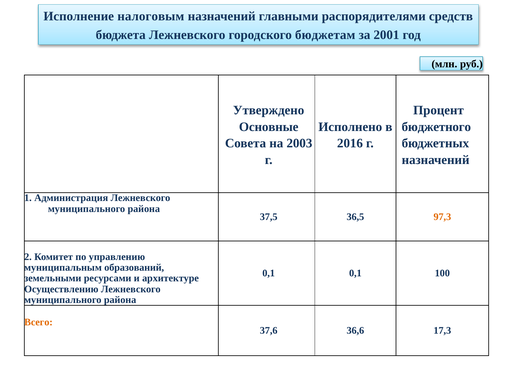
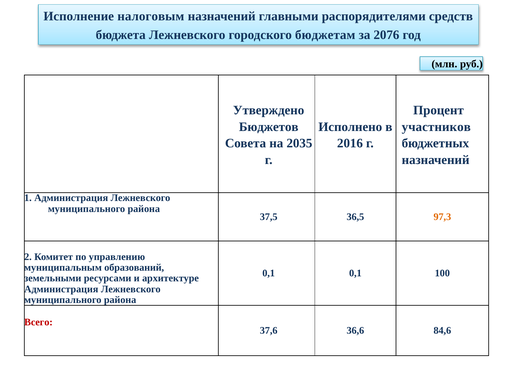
2001: 2001 -> 2076
Основные: Основные -> Бюджетов
бюджетного: бюджетного -> участников
2003: 2003 -> 2035
Осуществлению at (61, 289): Осуществлению -> Администрация
Всего colour: orange -> red
17,3: 17,3 -> 84,6
